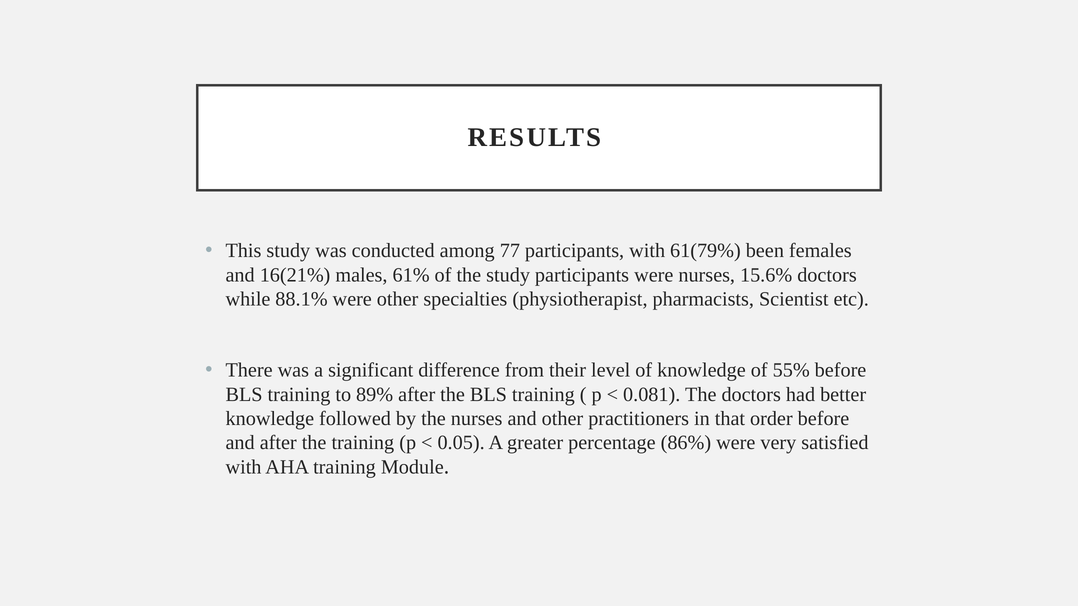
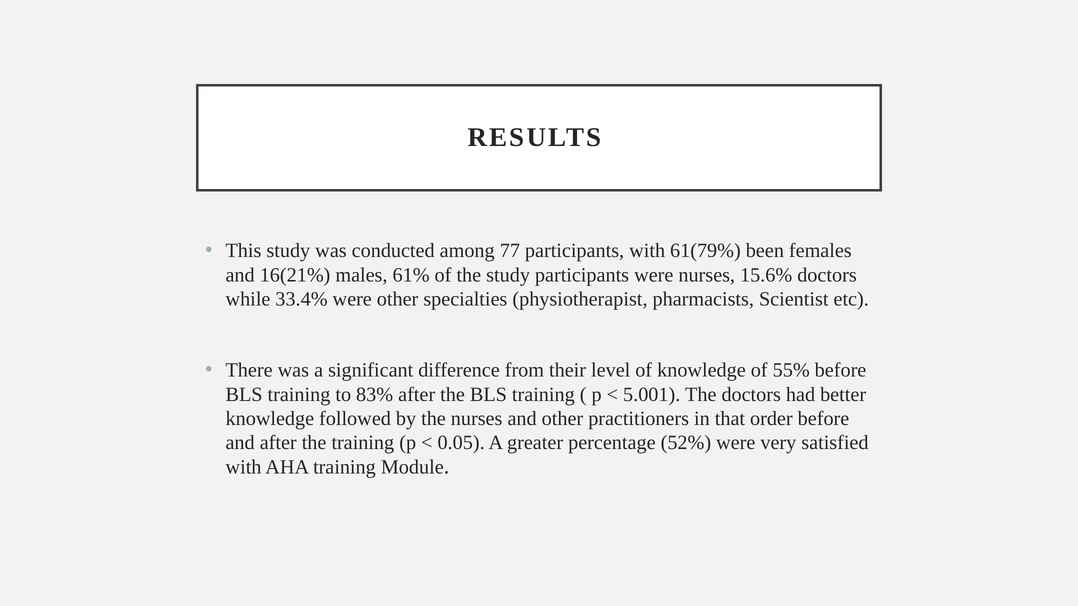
88.1%: 88.1% -> 33.4%
89%: 89% -> 83%
0.081: 0.081 -> 5.001
86%: 86% -> 52%
